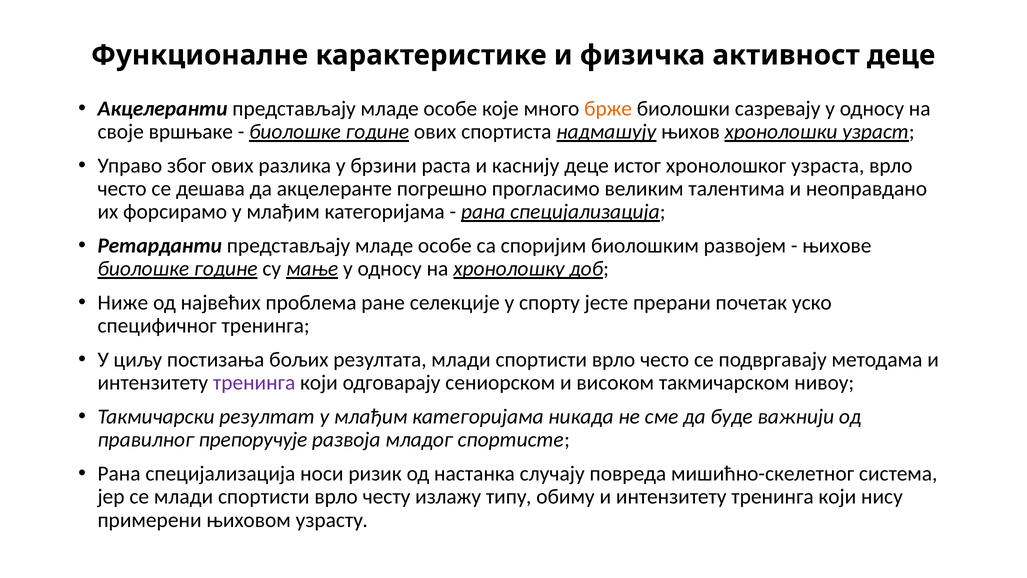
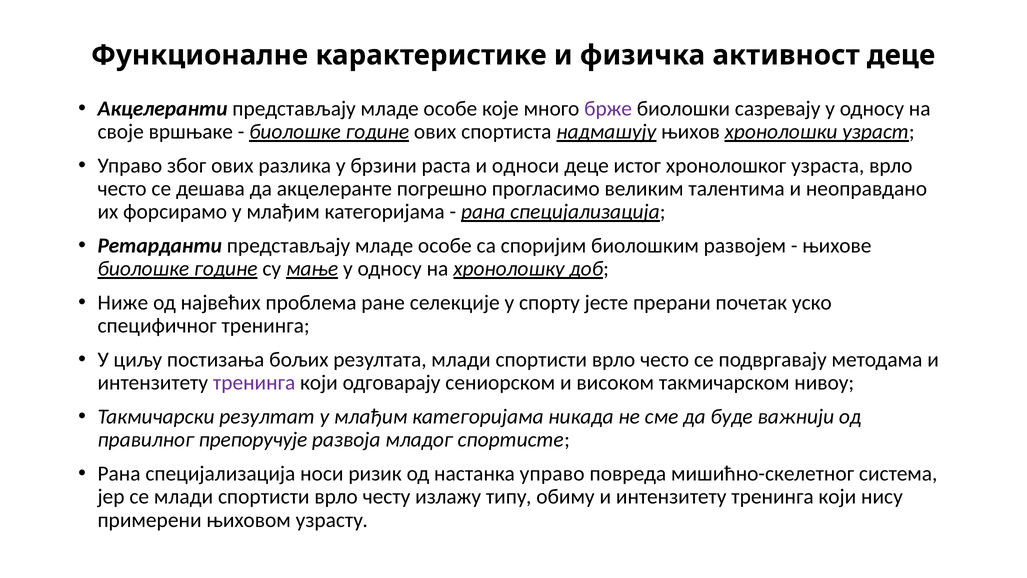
брже colour: orange -> purple
каснију: каснију -> односи
настанка случају: случају -> управо
